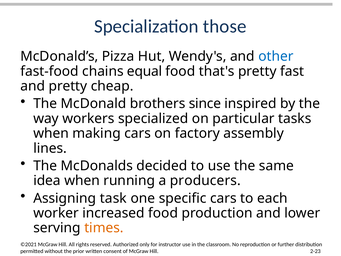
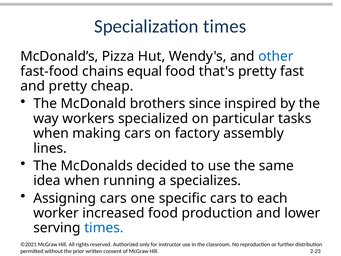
Specialization those: those -> times
producers: producers -> specializes
Assigning task: task -> cars
times at (104, 228) colour: orange -> blue
